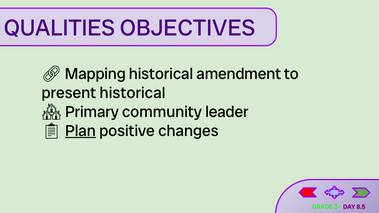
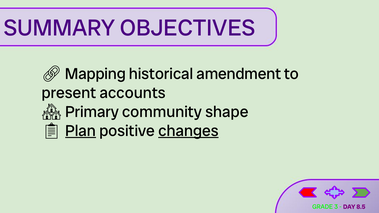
QUALITIES: QUALITIES -> SUMMARY
present historical: historical -> accounts
leader: leader -> shape
changes underline: none -> present
